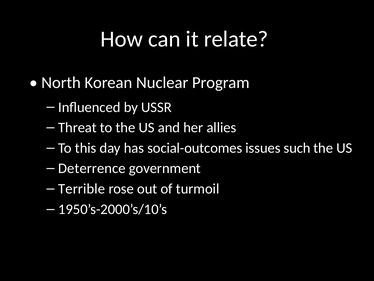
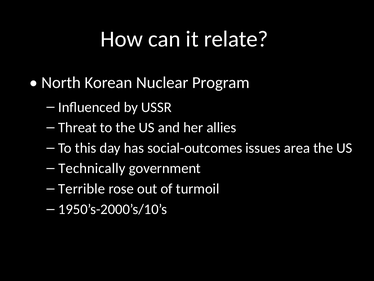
such: such -> area
Deterrence: Deterrence -> Technically
